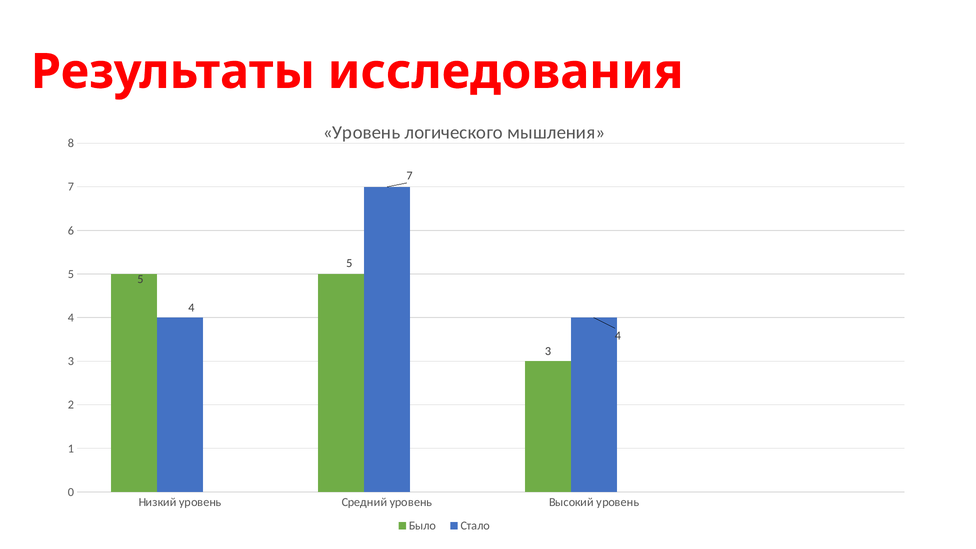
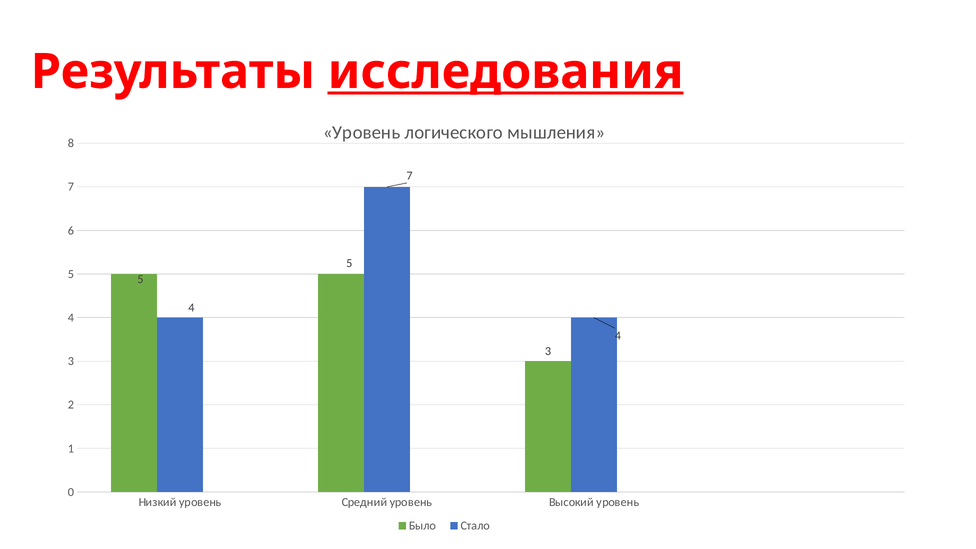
исследования underline: none -> present
